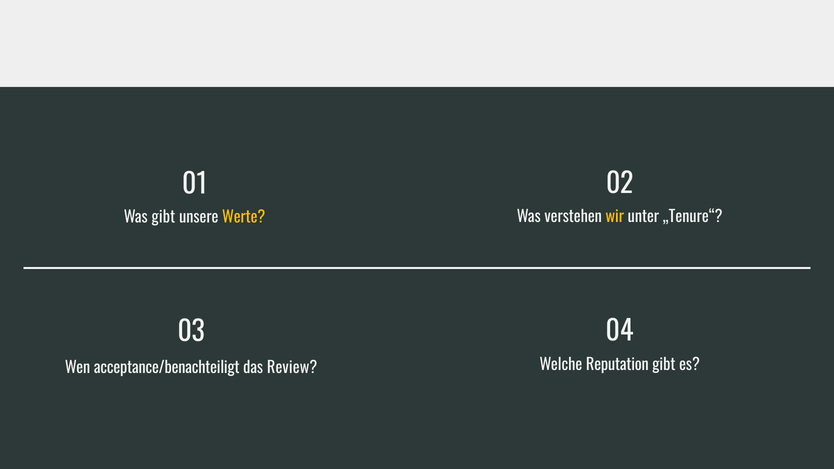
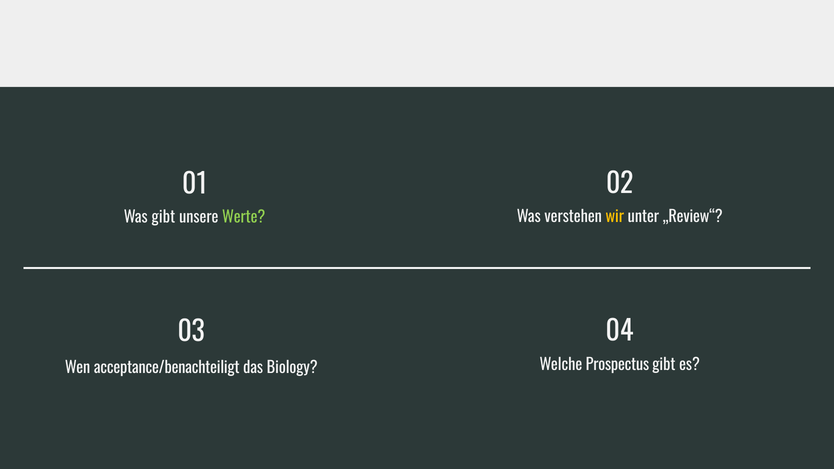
„Tenure“: „Tenure“ -> „Review“
Werte colour: yellow -> light green
Reputation: Reputation -> Prospectus
Review: Review -> Biology
